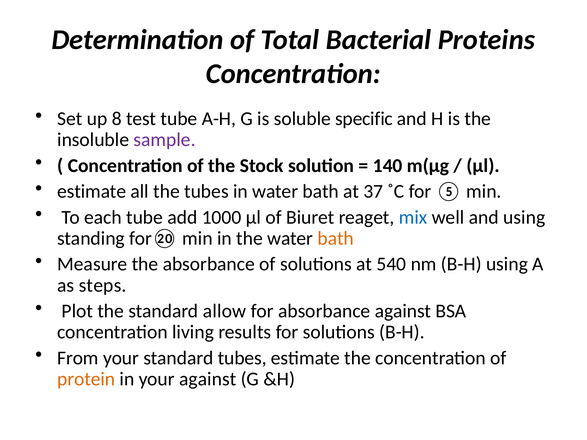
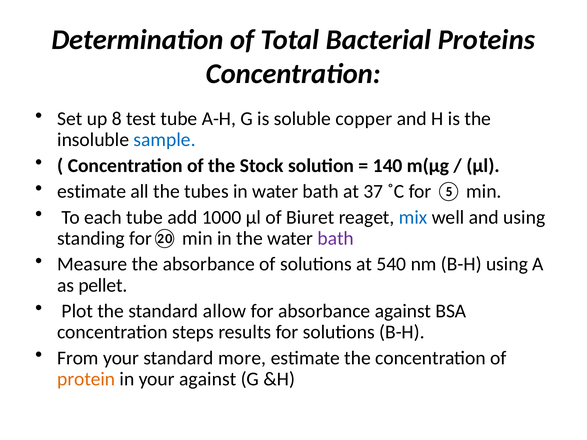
specific: specific -> copper
sample colour: purple -> blue
bath at (336, 238) colour: orange -> purple
steps: steps -> pellet
living: living -> steps
standard tubes: tubes -> more
